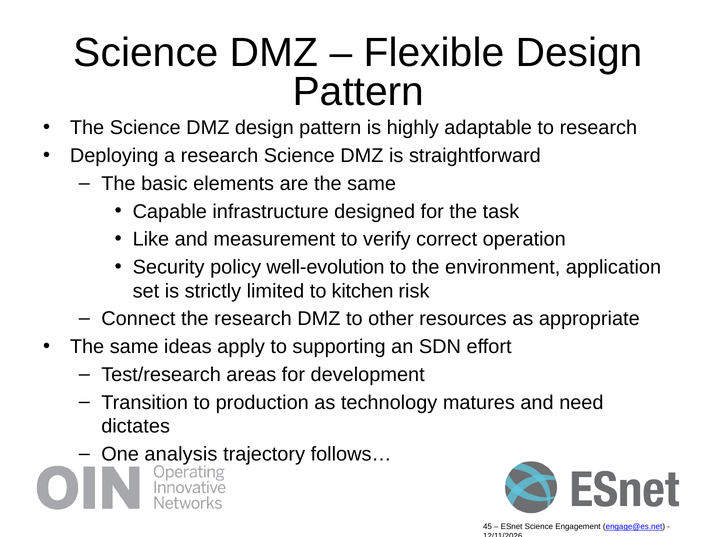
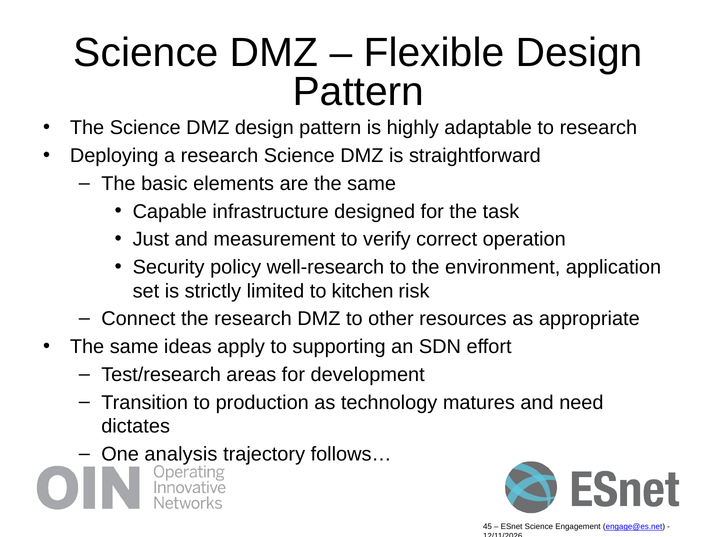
Like: Like -> Just
well-evolution: well-evolution -> well-research
